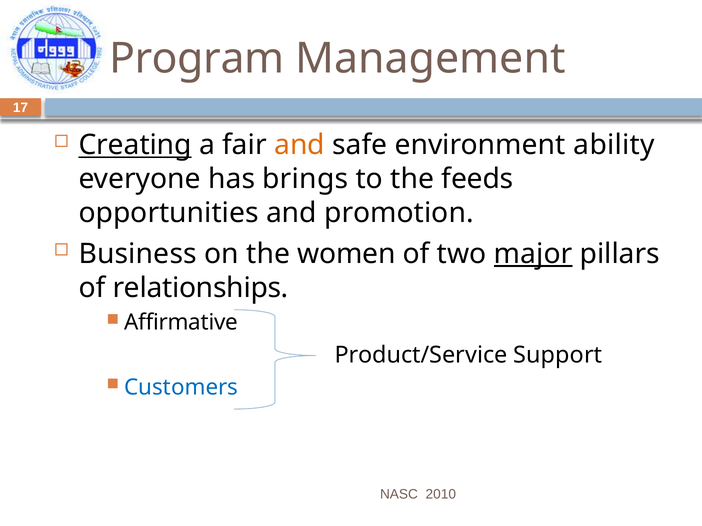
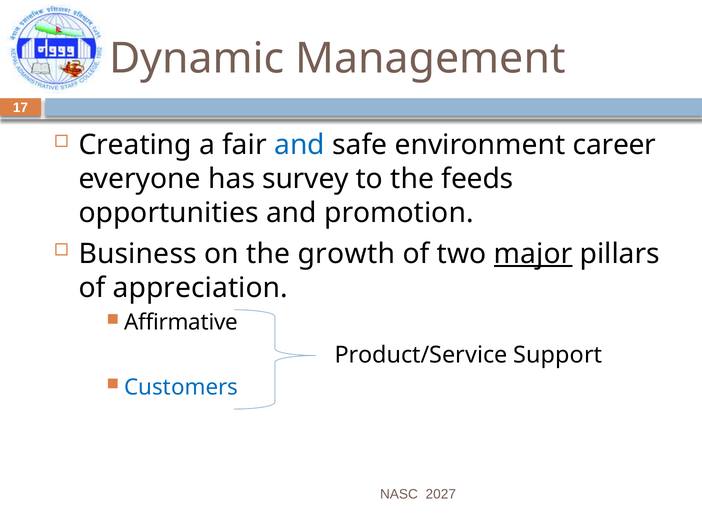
Program: Program -> Dynamic
Creating underline: present -> none
and at (300, 145) colour: orange -> blue
ability: ability -> career
brings: brings -> survey
women: women -> growth
relationships: relationships -> appreciation
2010: 2010 -> 2027
